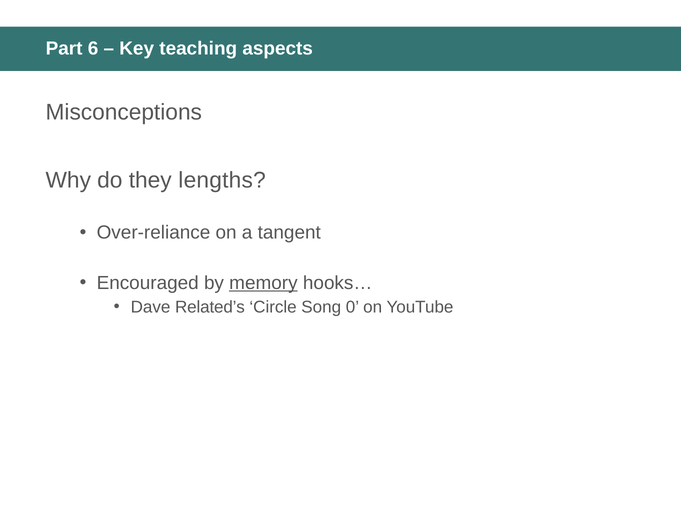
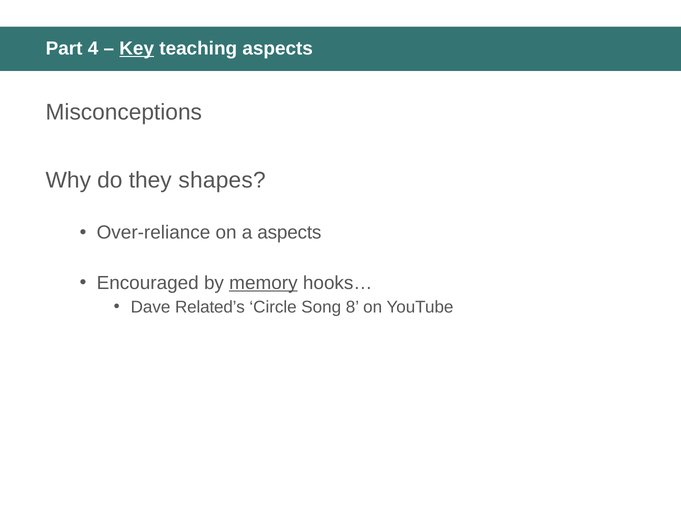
6: 6 -> 4
Key underline: none -> present
lengths: lengths -> shapes
a tangent: tangent -> aspects
0: 0 -> 8
